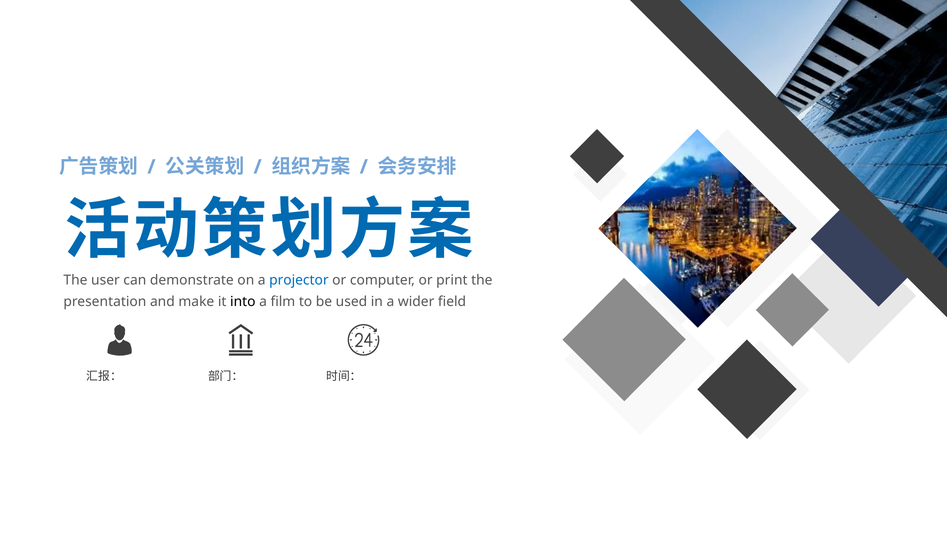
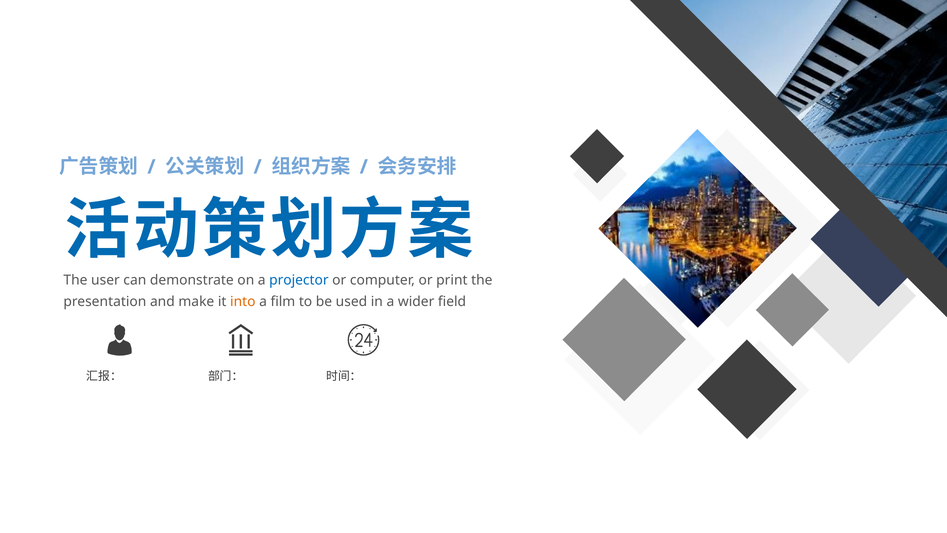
into colour: black -> orange
